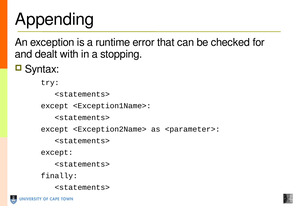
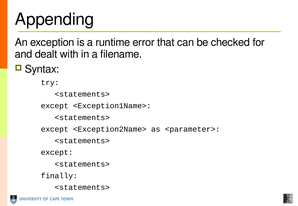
stopping: stopping -> filename
